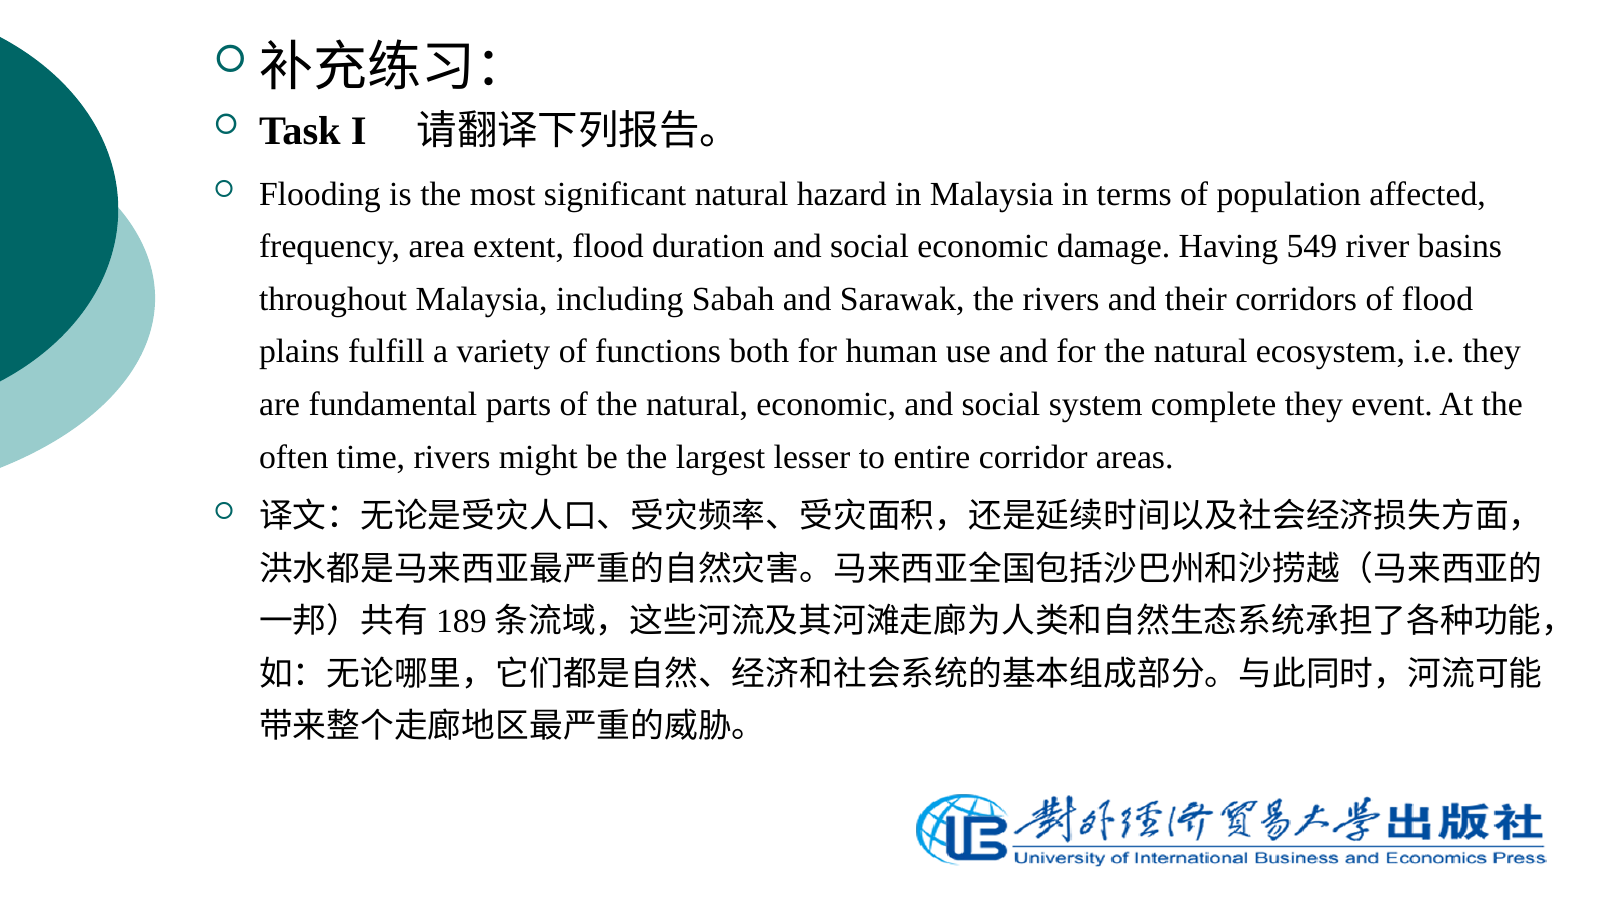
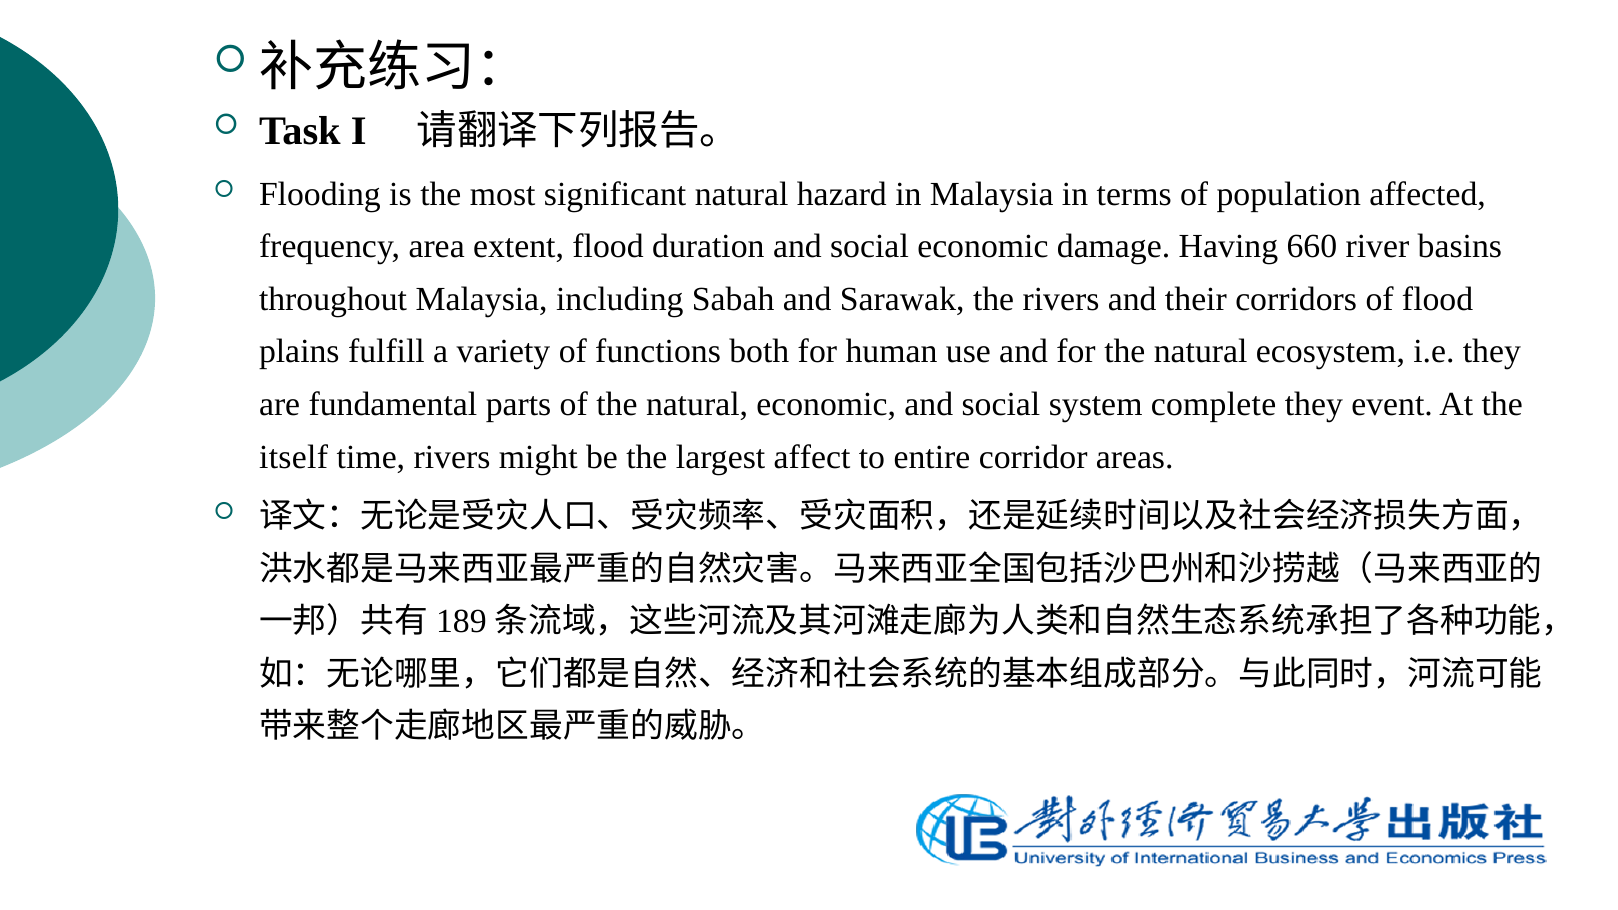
549: 549 -> 660
often: often -> itself
lesser: lesser -> affect
